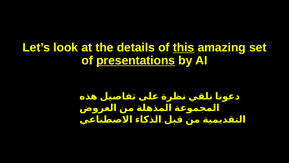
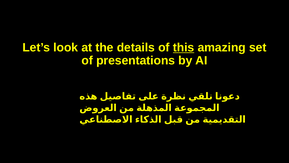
presentations underline: present -> none
